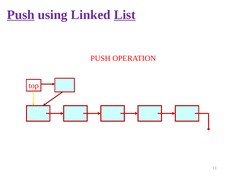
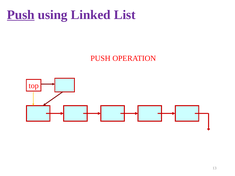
List underline: present -> none
